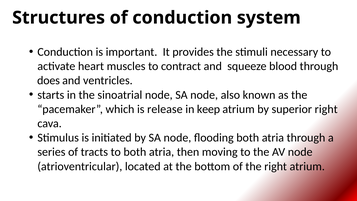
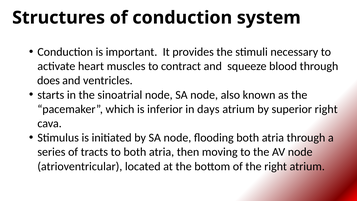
release: release -> inferior
keep: keep -> days
